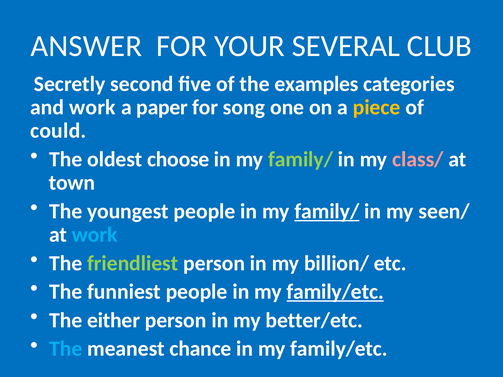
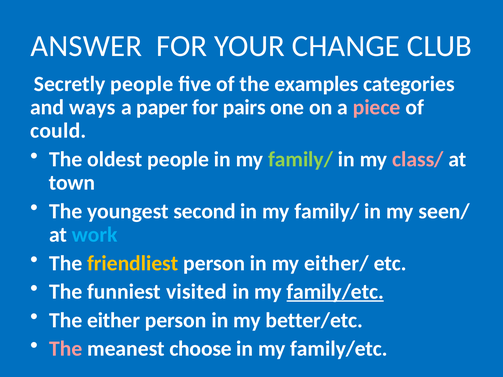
SEVERAL: SEVERAL -> CHANGE
Secretly second: second -> people
and work: work -> ways
song: song -> pairs
piece colour: yellow -> pink
oldest choose: choose -> people
youngest people: people -> second
family/ at (327, 211) underline: present -> none
friendliest colour: light green -> yellow
billion/: billion/ -> either/
funniest people: people -> visited
The at (66, 349) colour: light blue -> pink
chance: chance -> choose
